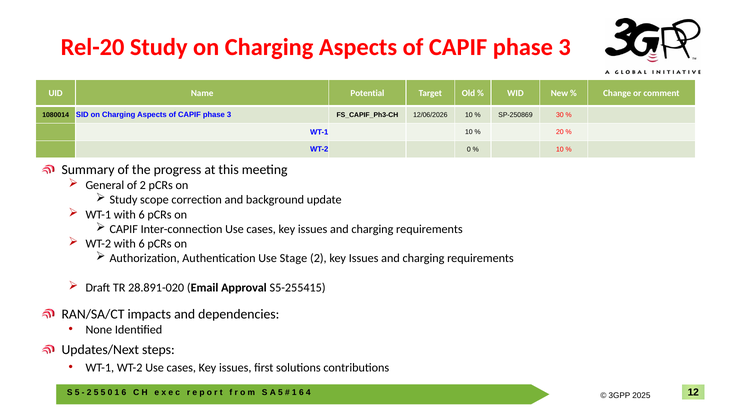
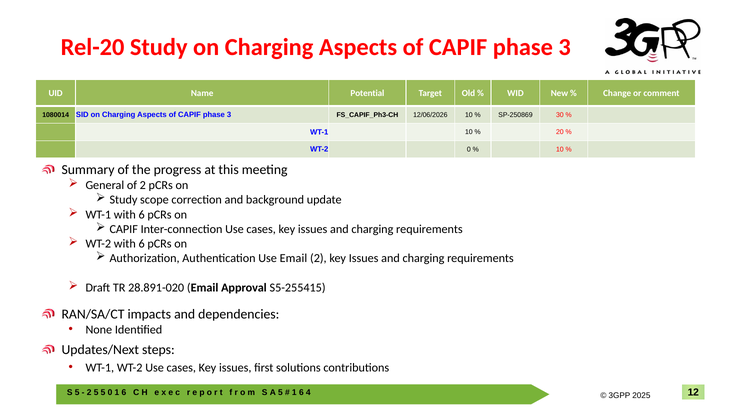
Use Stage: Stage -> Email
